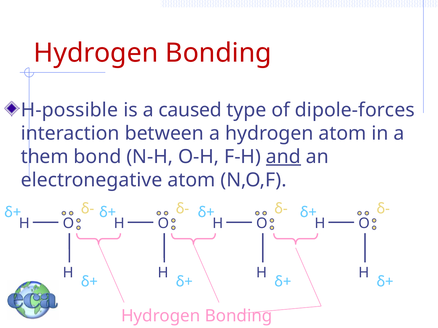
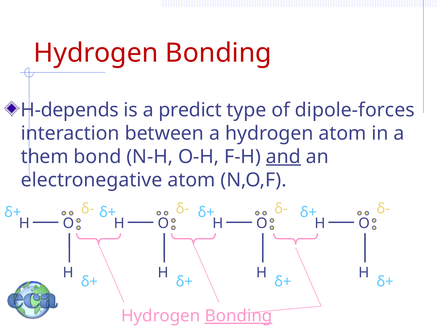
H-possible: H-possible -> H-depends
caused: caused -> predict
Bonding at (239, 316) underline: none -> present
